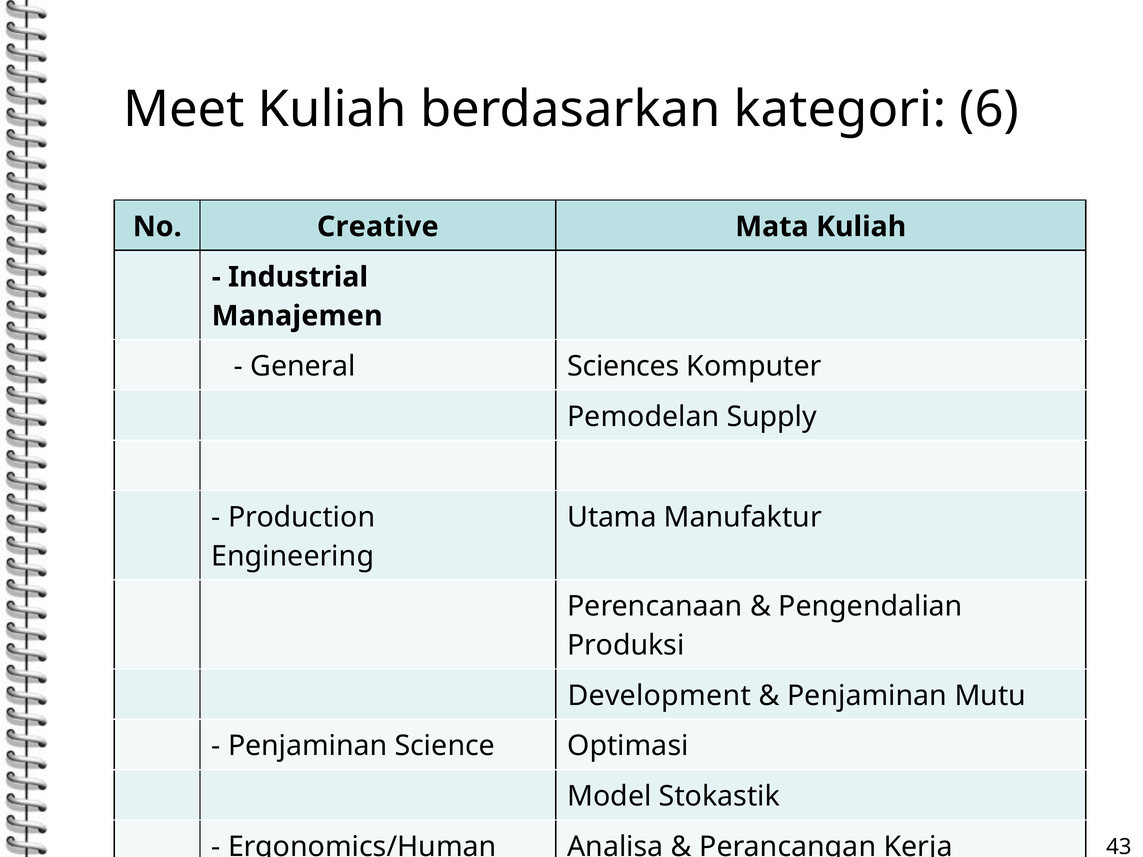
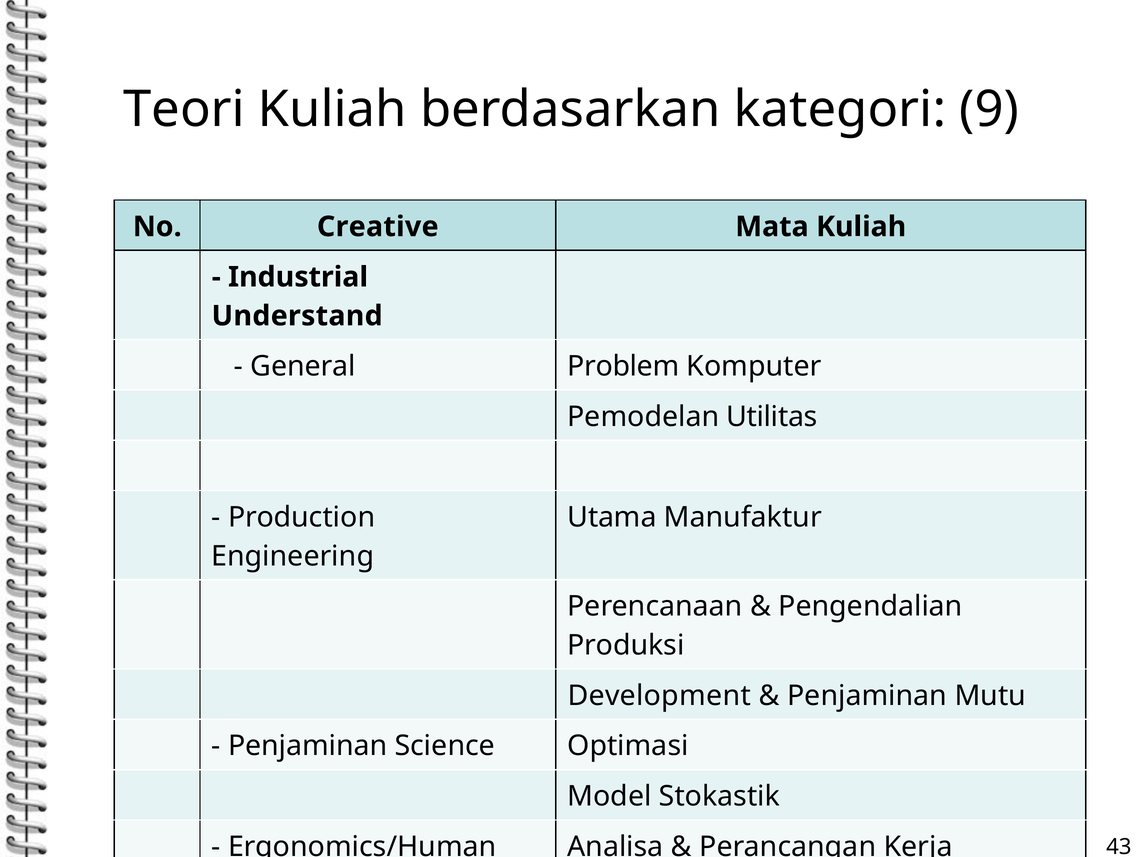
Meet: Meet -> Teori
6: 6 -> 9
Manajemen: Manajemen -> Understand
Sciences: Sciences -> Problem
Supply: Supply -> Utilitas
